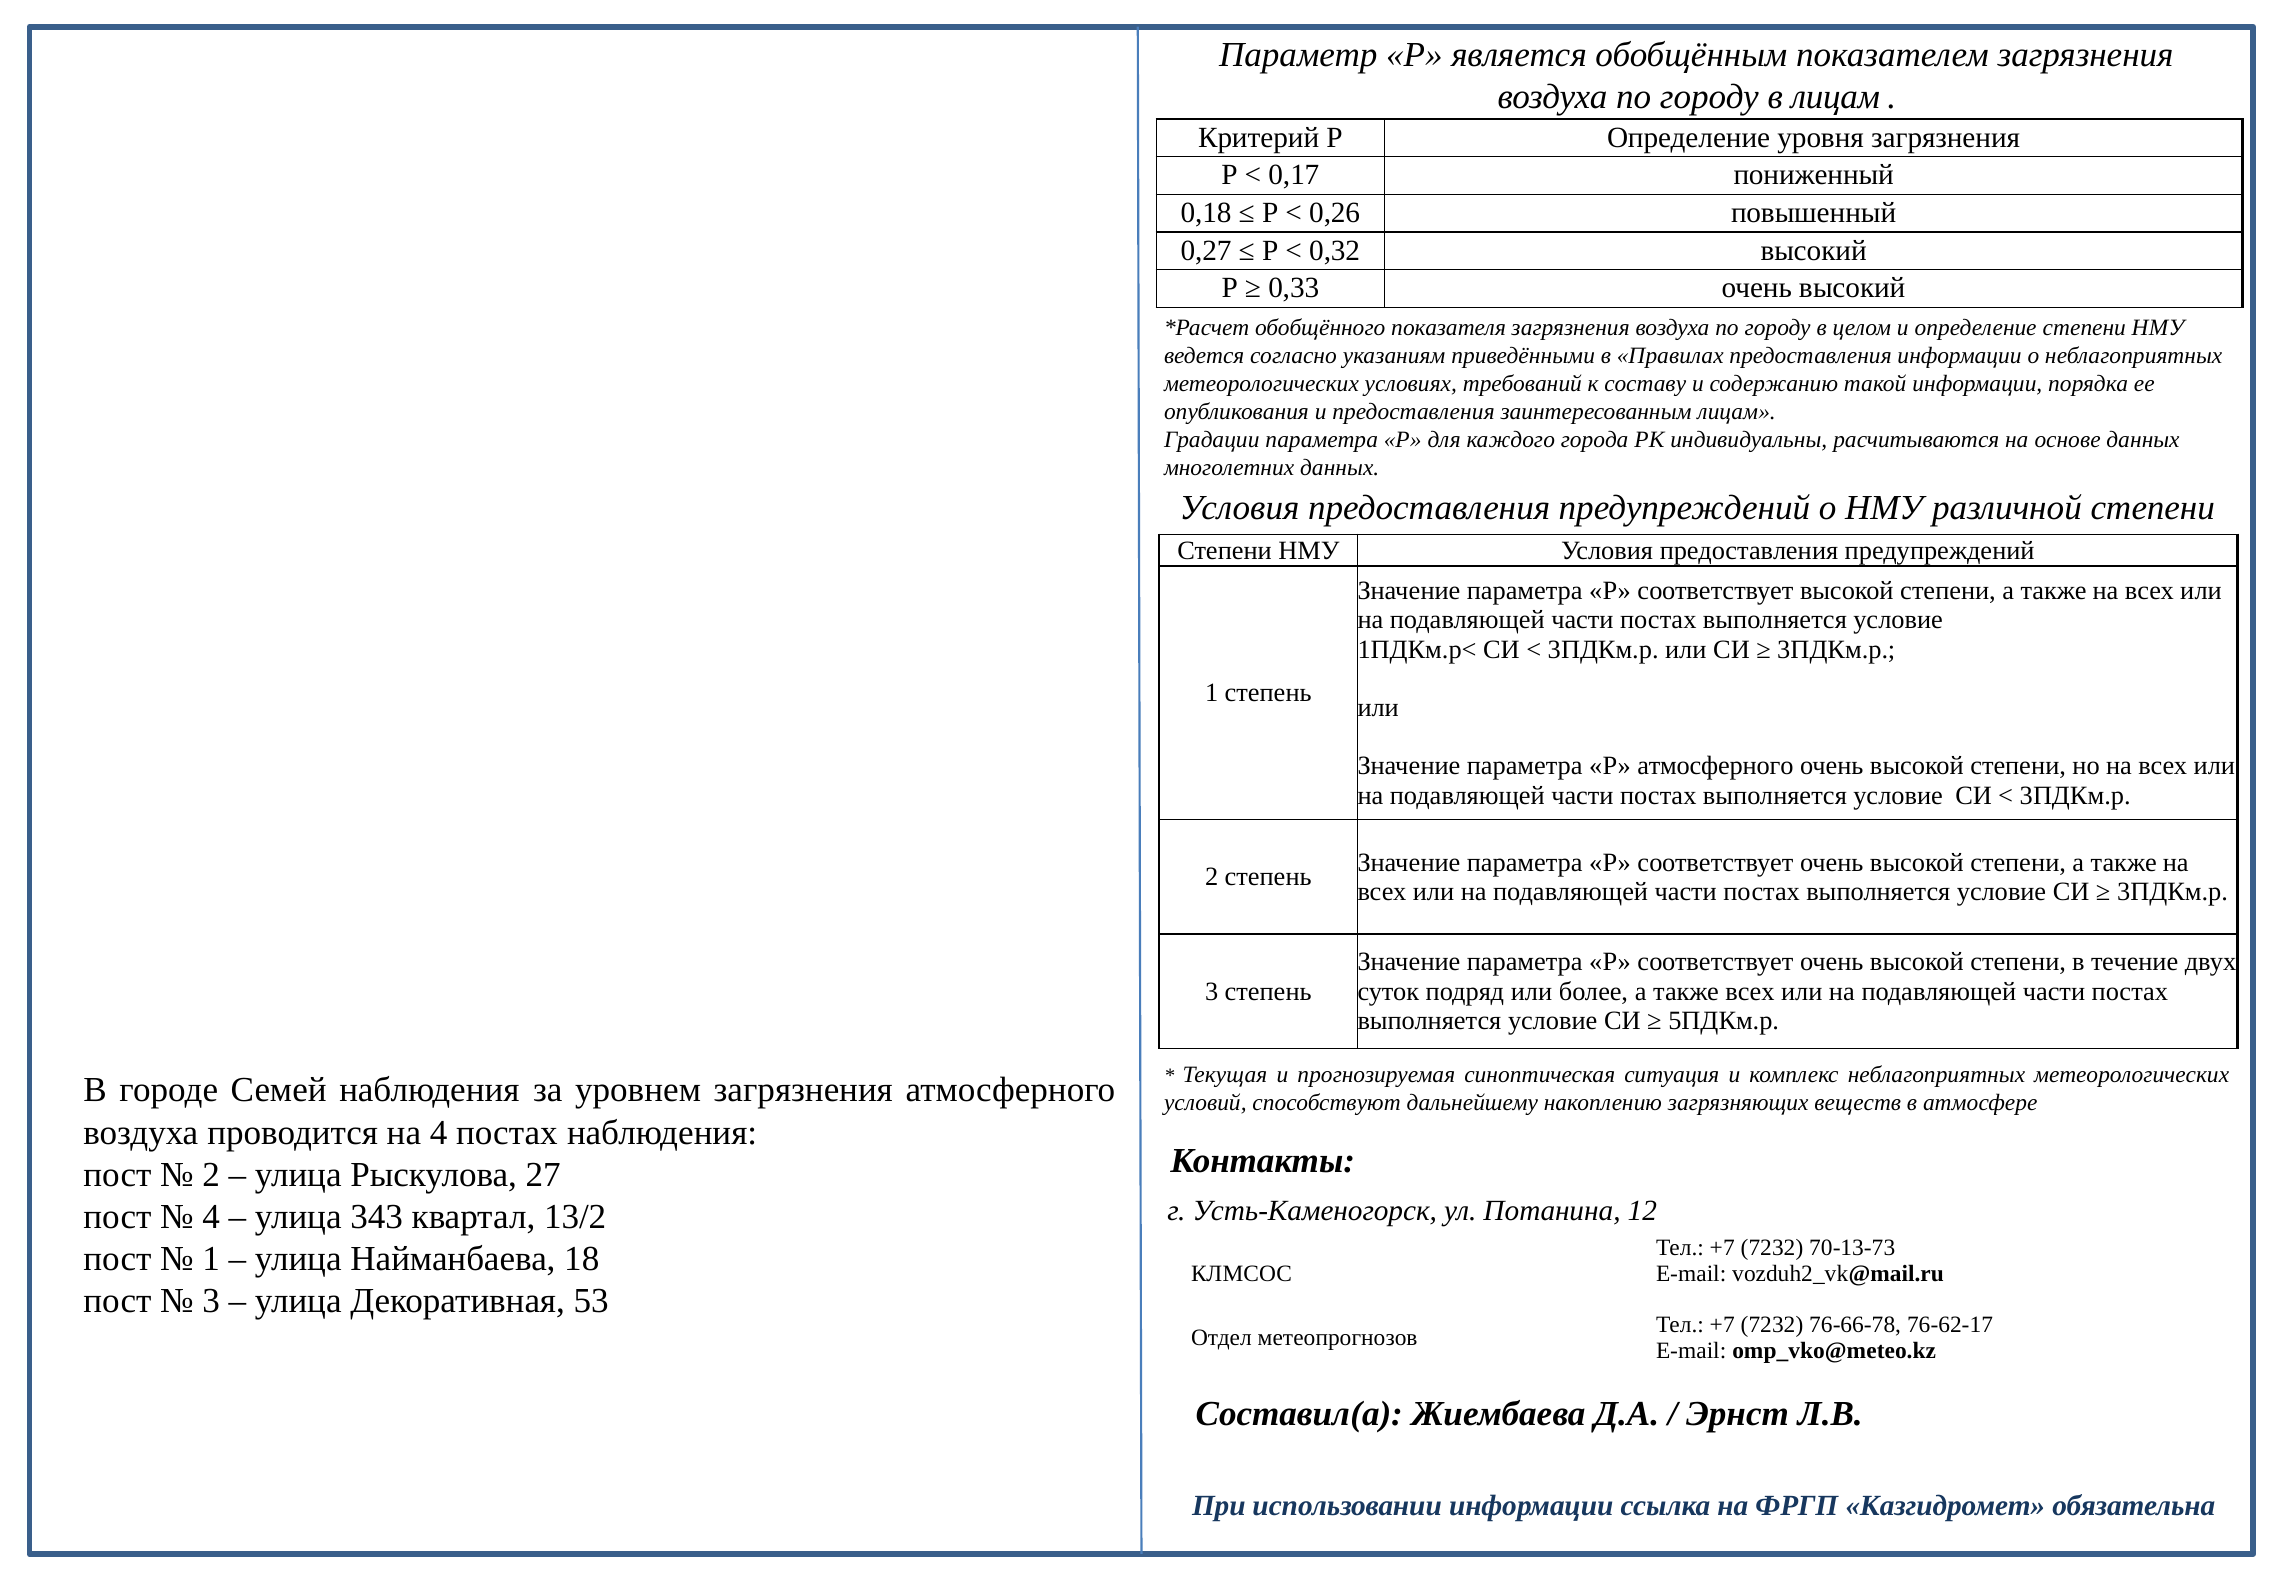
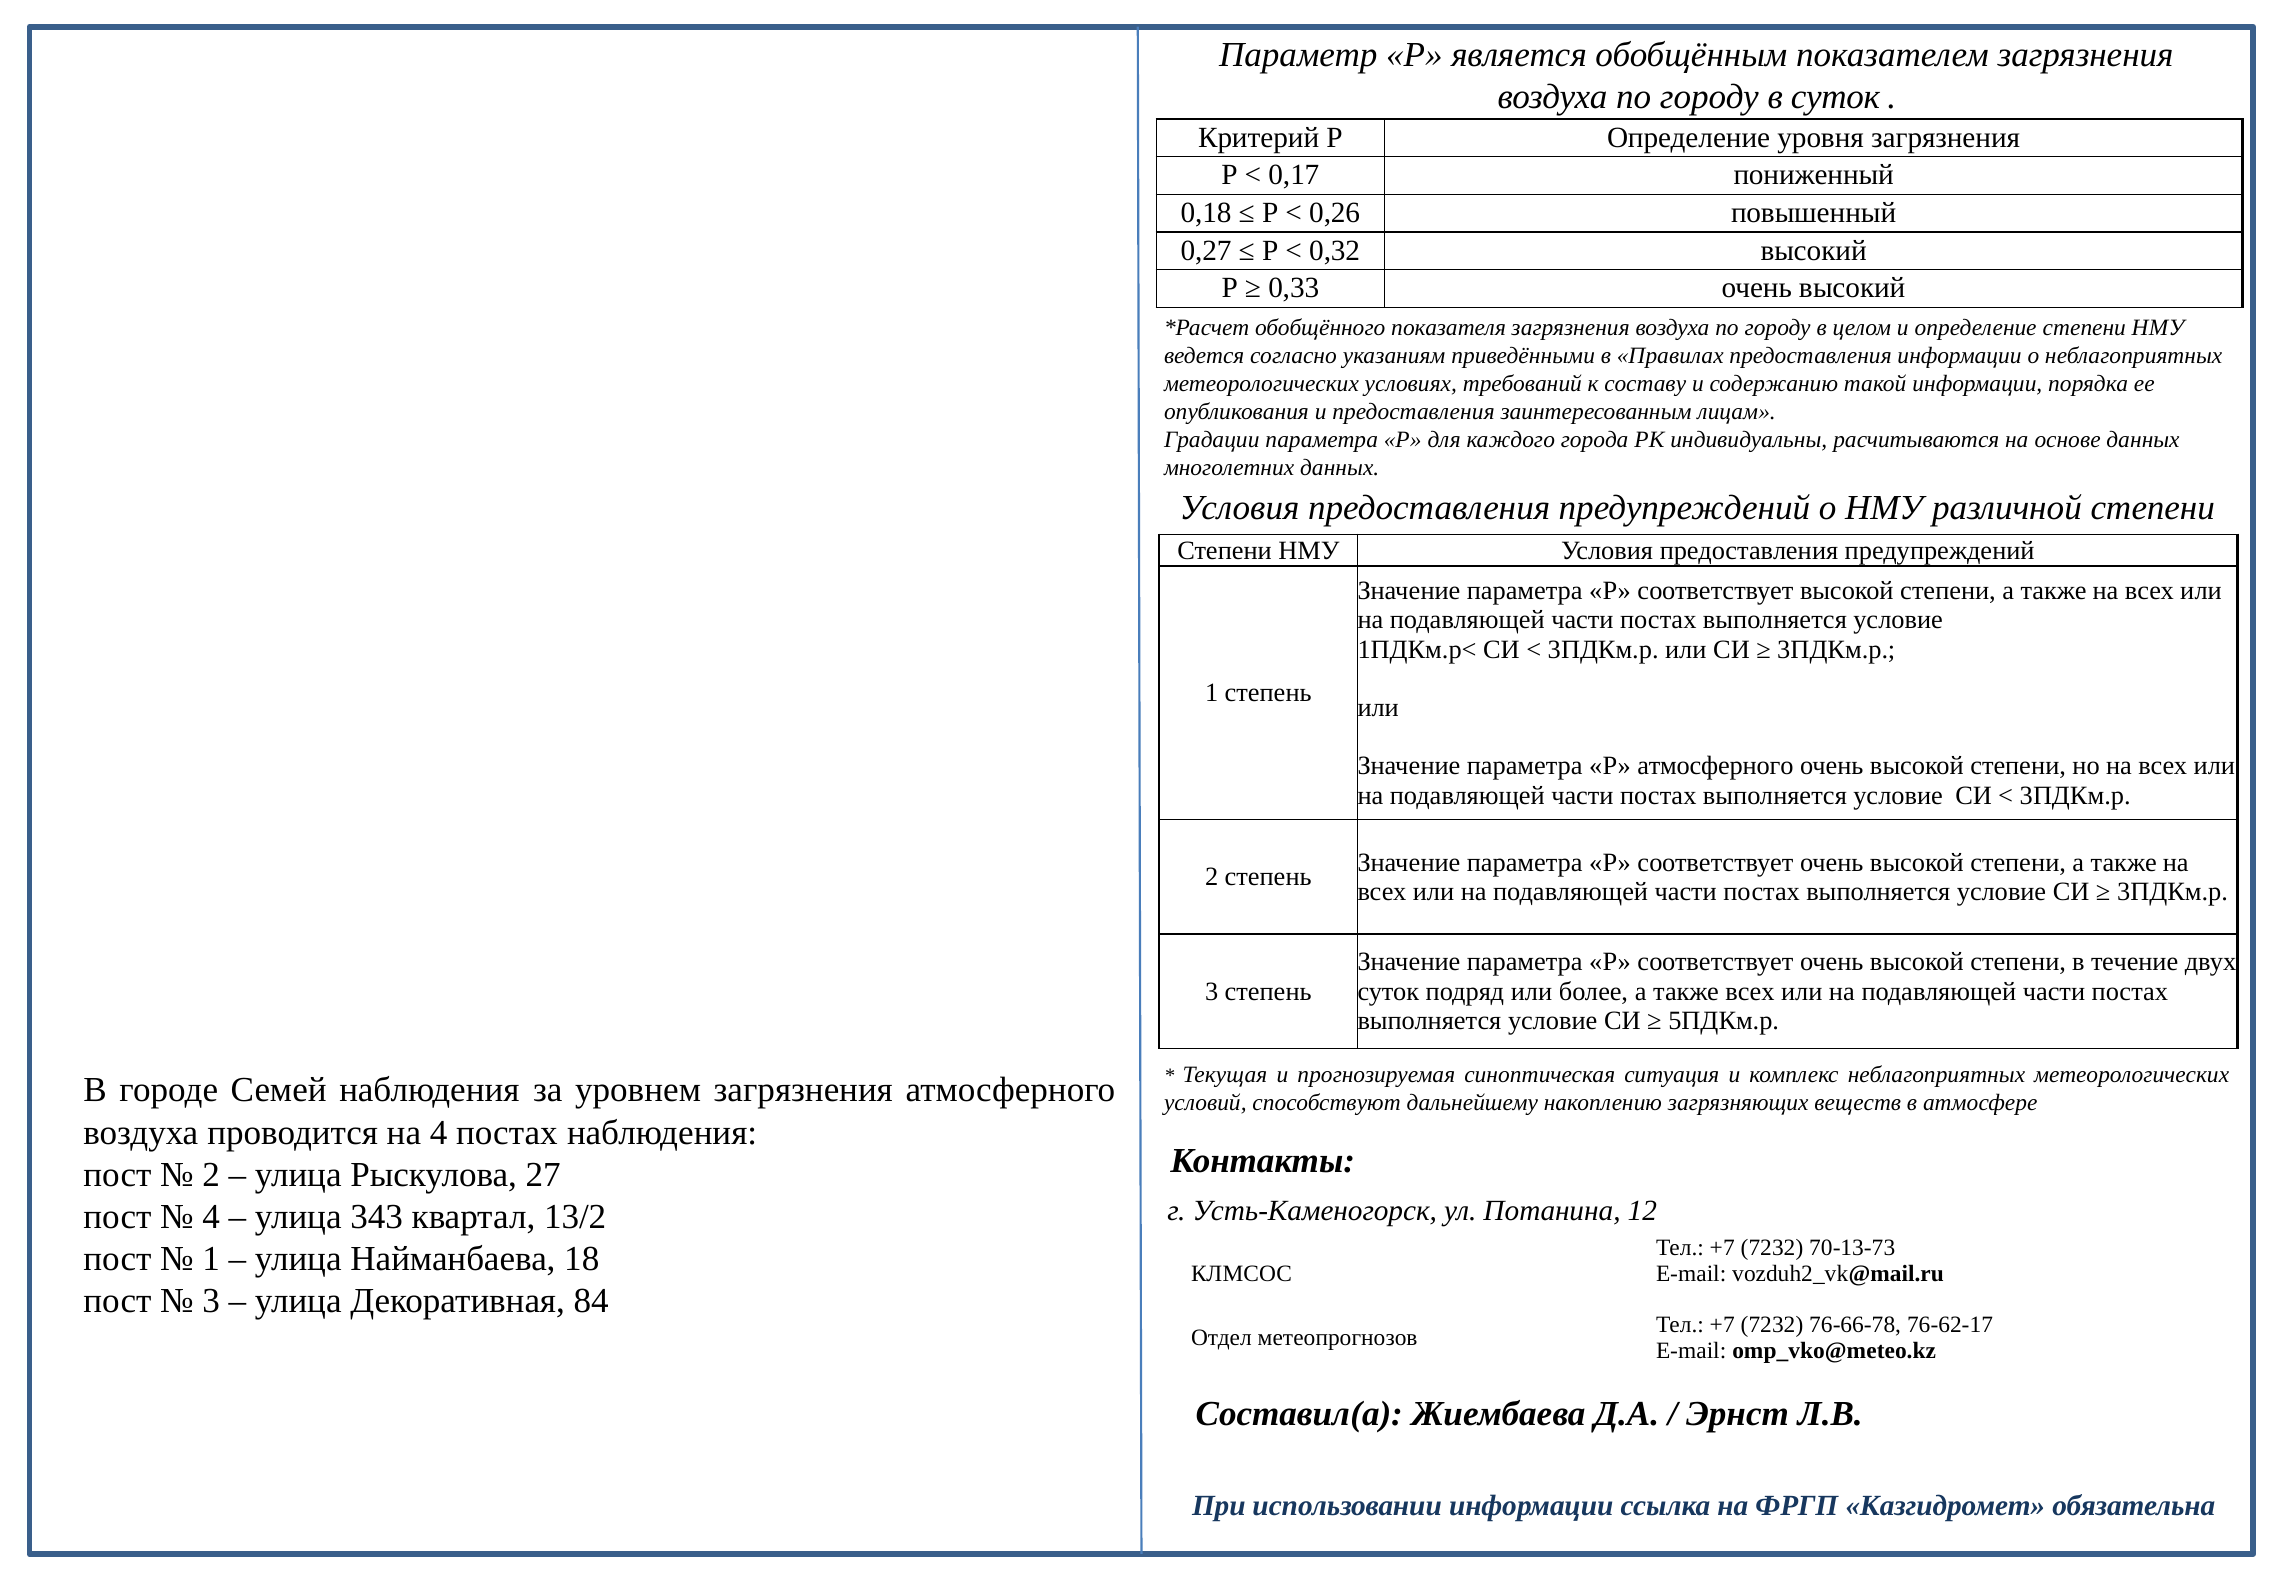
в лицам: лицам -> суток
53: 53 -> 84
